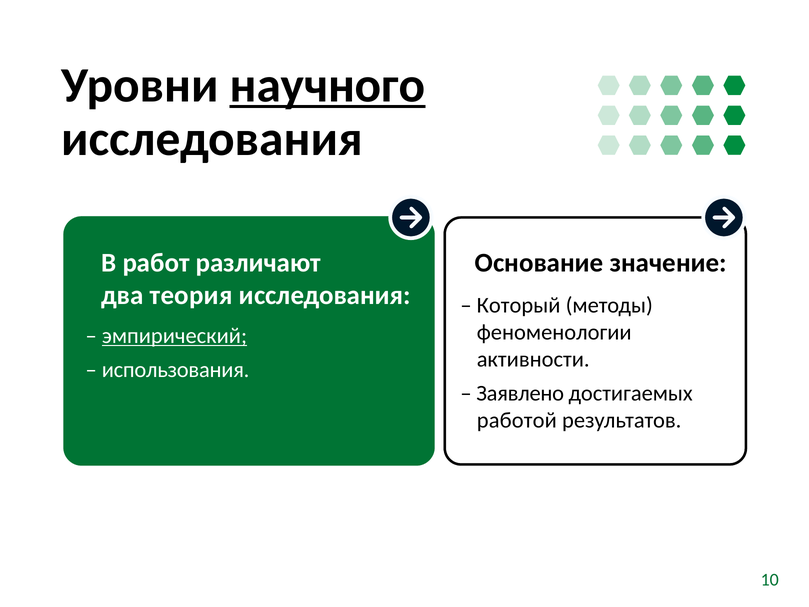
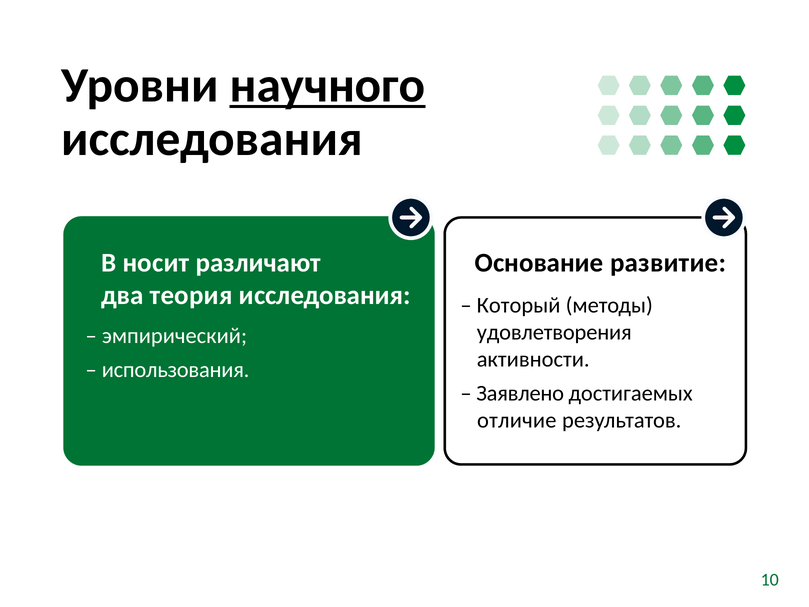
значение: значение -> развитие
работ: работ -> носит
феноменологии: феноменологии -> удовлетворения
эмпирический underline: present -> none
работой: работой -> отличие
